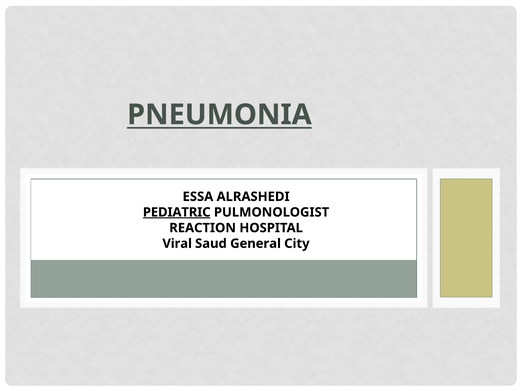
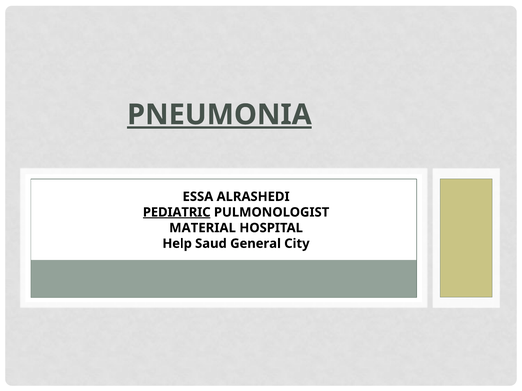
PNEUMONIA underline: none -> present
REACTION: REACTION -> MATERIAL
Viral: Viral -> Help
